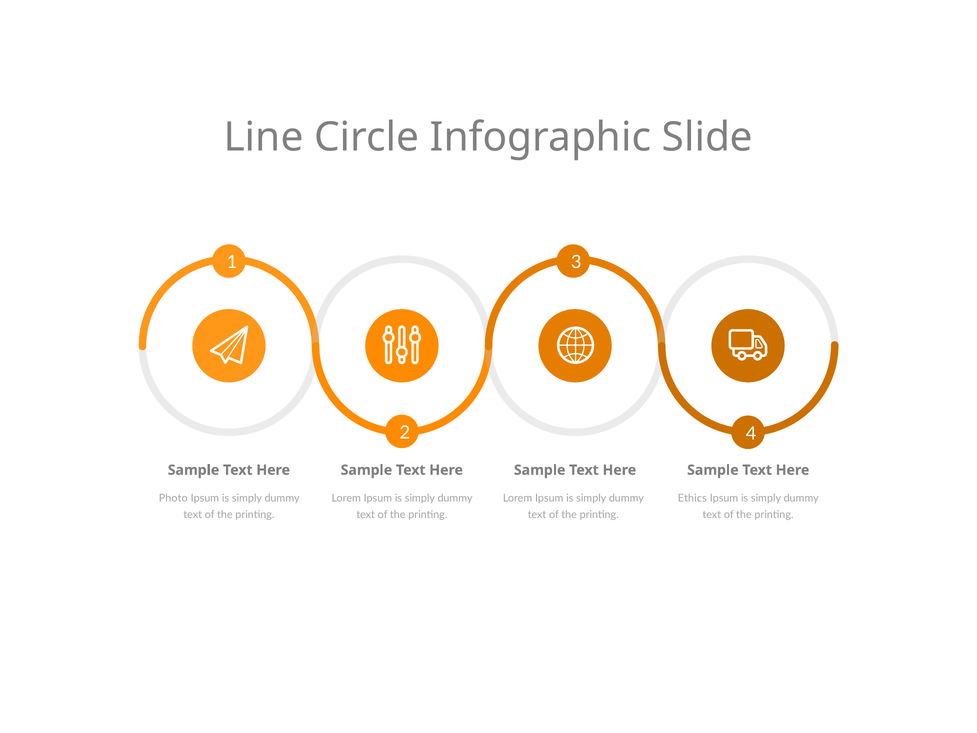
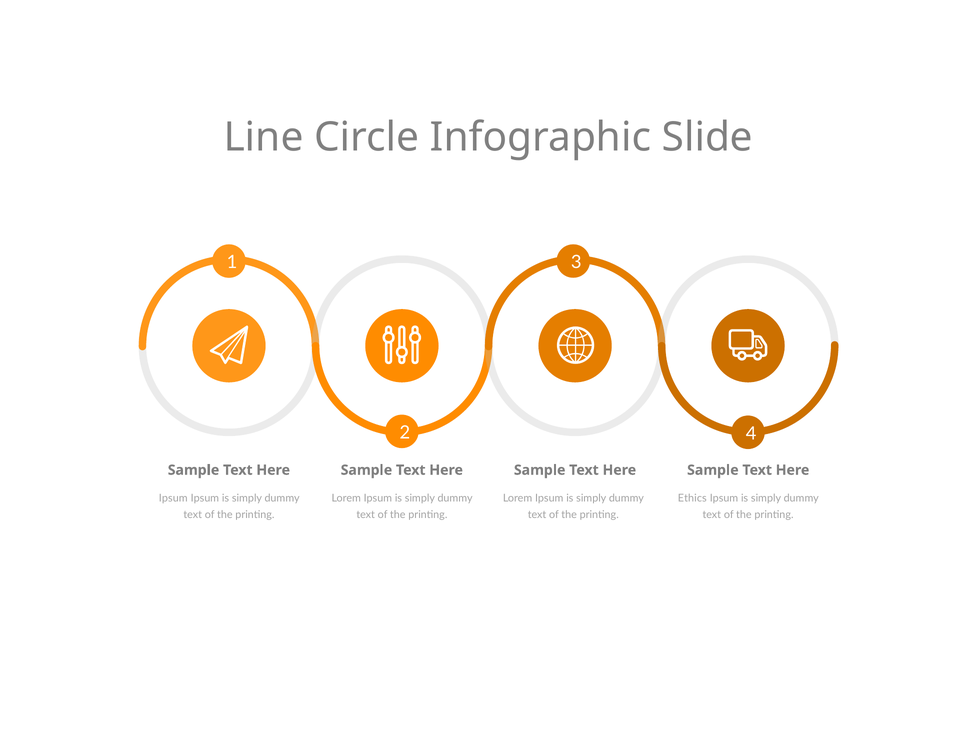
Photo at (173, 498): Photo -> Ipsum
